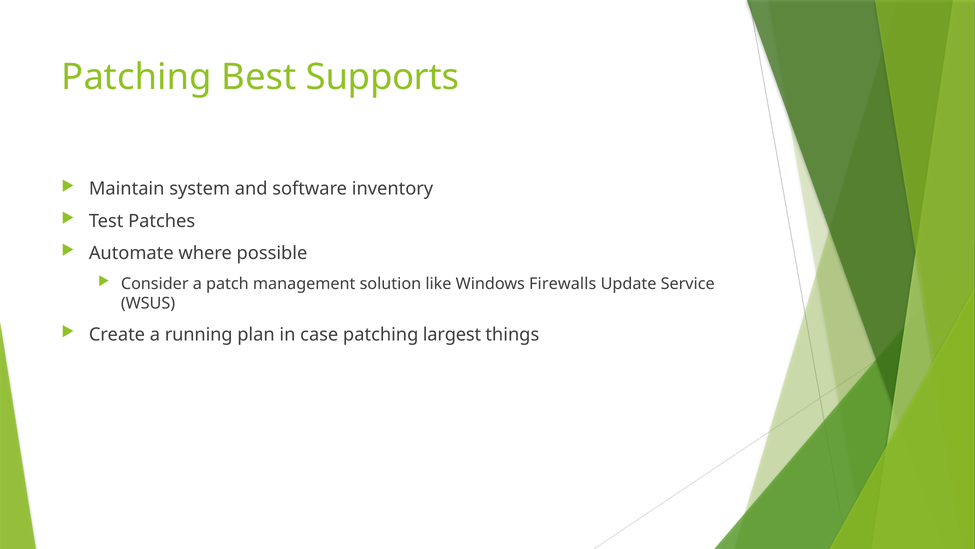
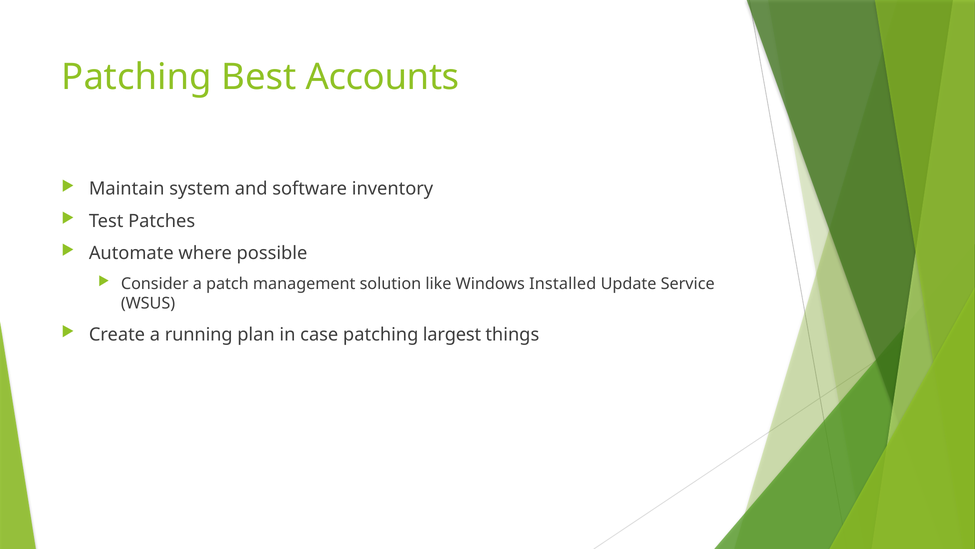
Supports: Supports -> Accounts
Firewalls: Firewalls -> Installed
